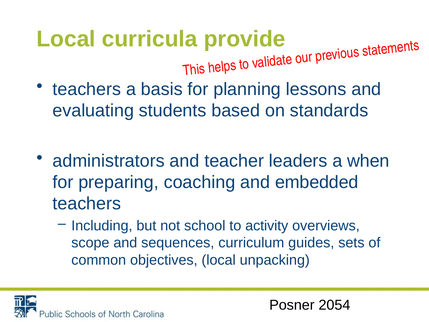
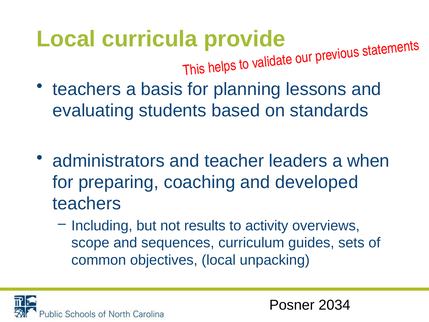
embedded: embedded -> developed
school: school -> results
2054: 2054 -> 2034
